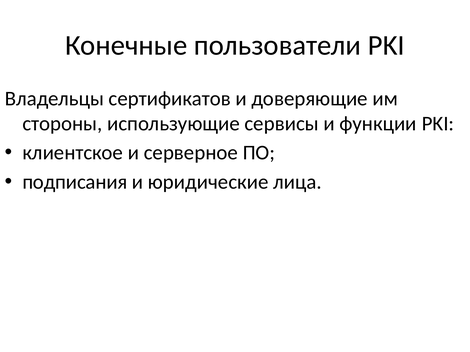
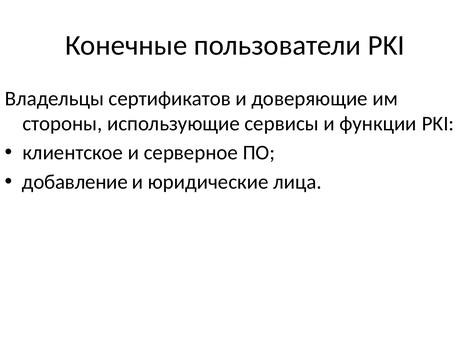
подписания: подписания -> добавление
